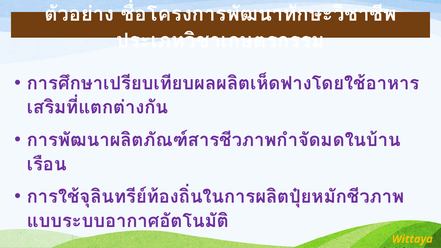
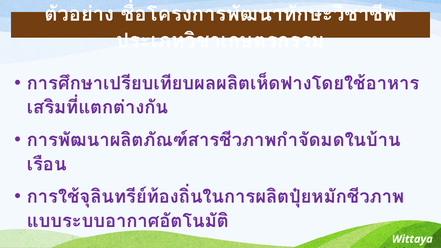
Wittaya colour: yellow -> white
